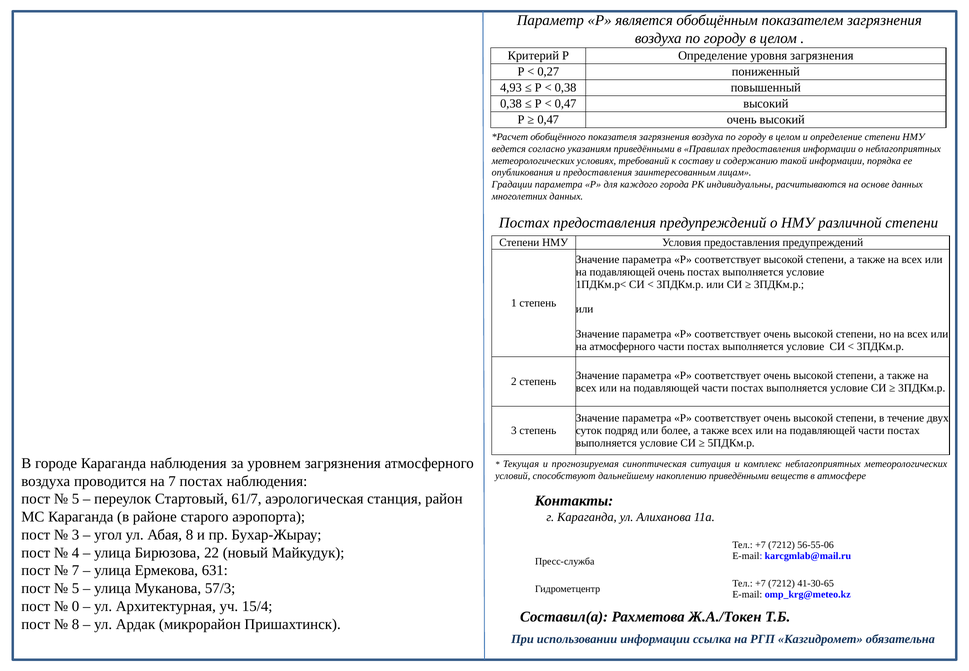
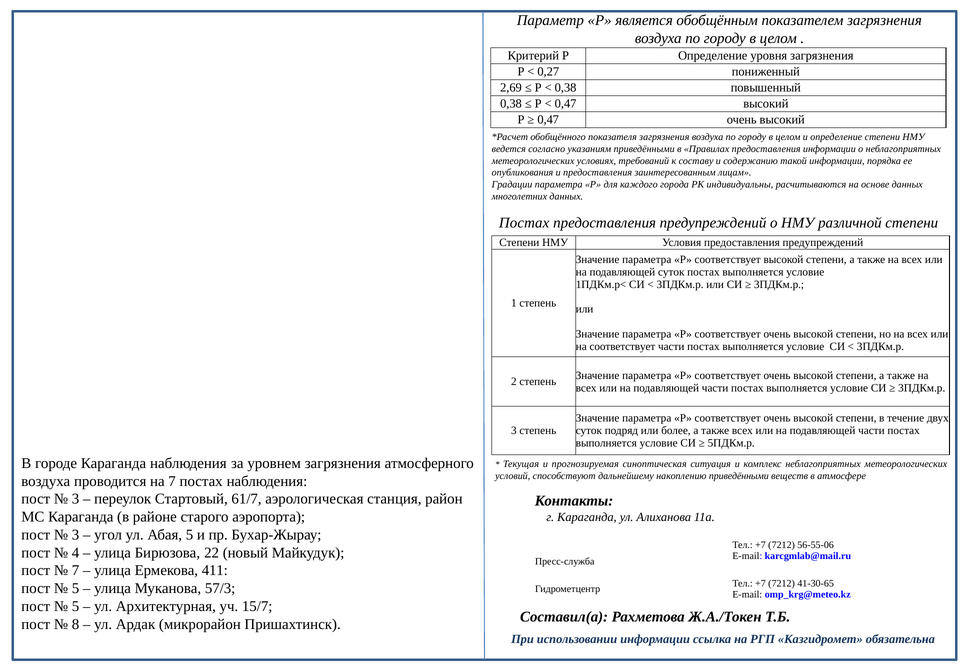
4,93: 4,93 -> 2,69
подавляющей очень: очень -> суток
на атмосферного: атмосферного -> соответствует
5 at (76, 499): 5 -> 3
Абая 8: 8 -> 5
631: 631 -> 411
0 at (76, 606): 0 -> 5
15/4: 15/4 -> 15/7
